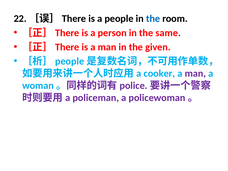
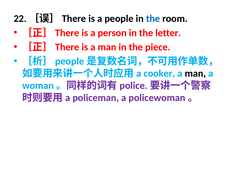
same: same -> letter
given: given -> piece
man at (195, 73) colour: purple -> black
